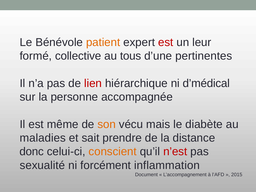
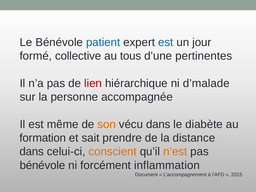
patient colour: orange -> blue
est at (166, 42) colour: red -> blue
leur: leur -> jour
d’médical: d’médical -> d’malade
vécu mais: mais -> dans
maladies: maladies -> formation
donc at (32, 152): donc -> dans
n’est colour: red -> orange
sexualité at (42, 165): sexualité -> bénévole
